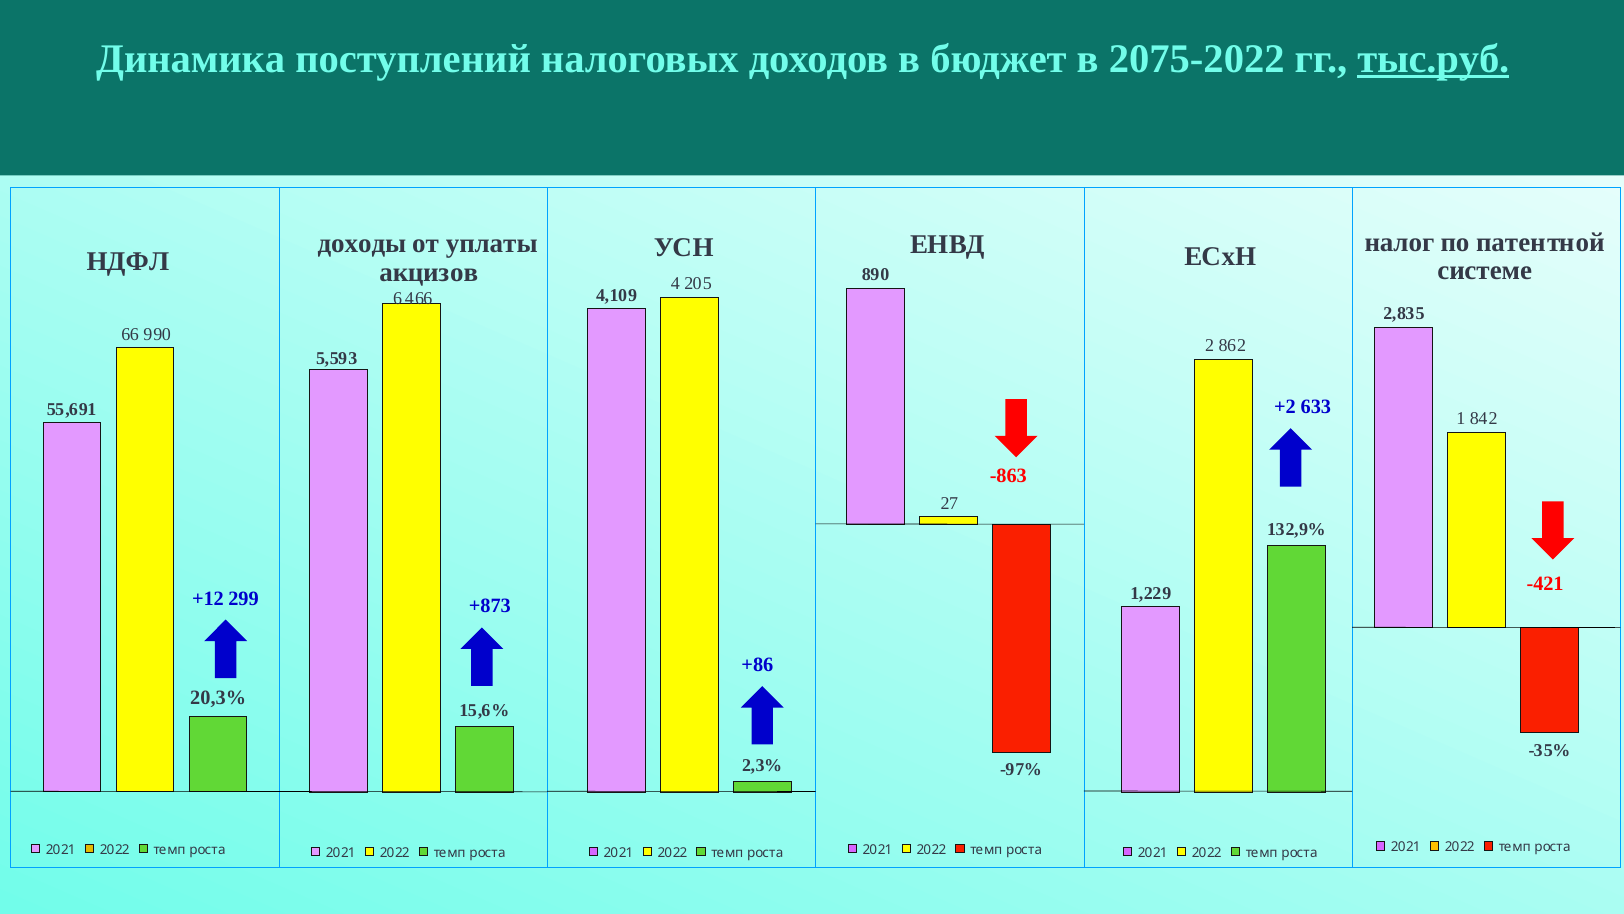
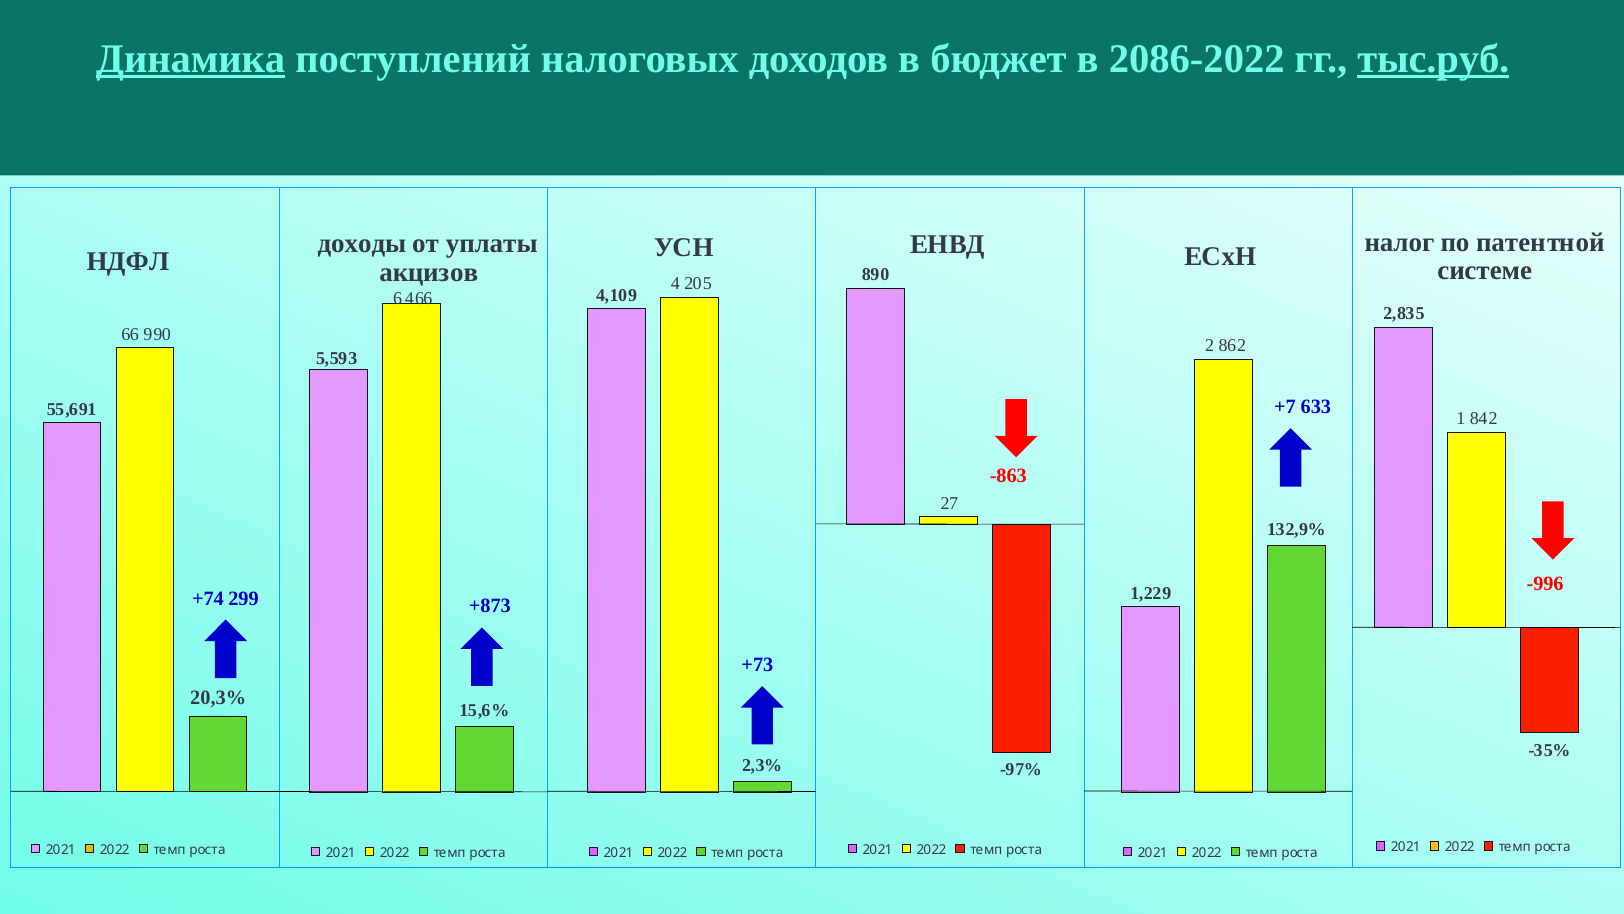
Динамика underline: none -> present
2075-2022: 2075-2022 -> 2086-2022
+2: +2 -> +7
-421: -421 -> -996
+12: +12 -> +74
+86: +86 -> +73
